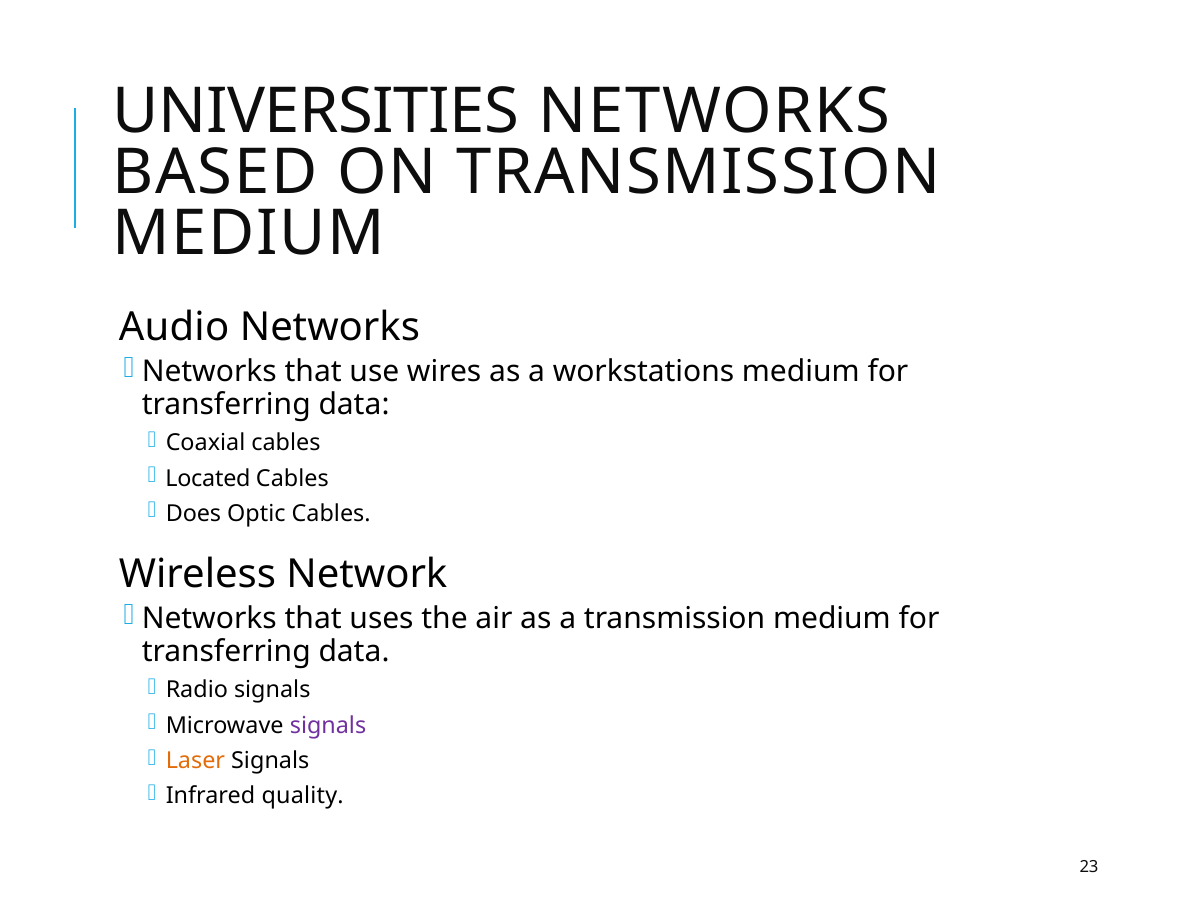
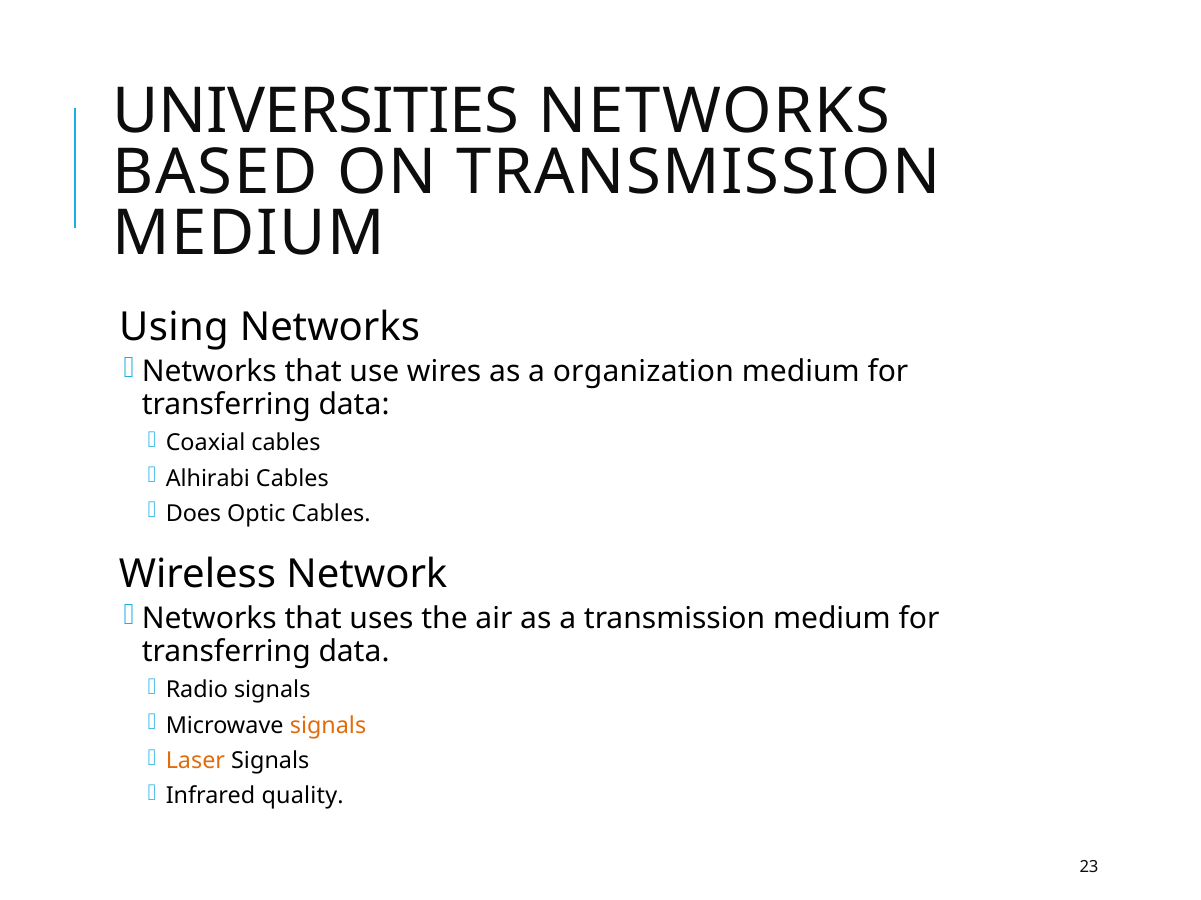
Audio: Audio -> Using
workstations: workstations -> organization
Located: Located -> Alhirabi
signals at (328, 726) colour: purple -> orange
